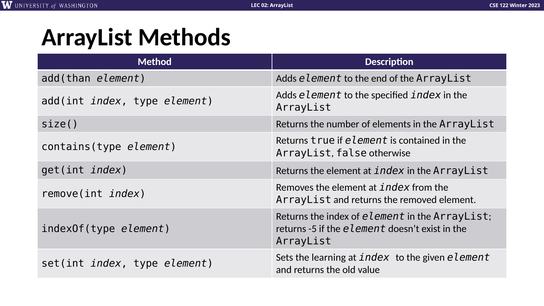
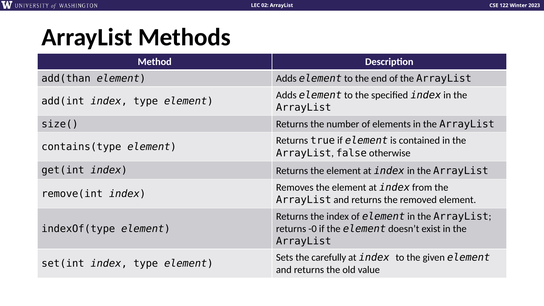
-5: -5 -> -0
learning: learning -> carefully
